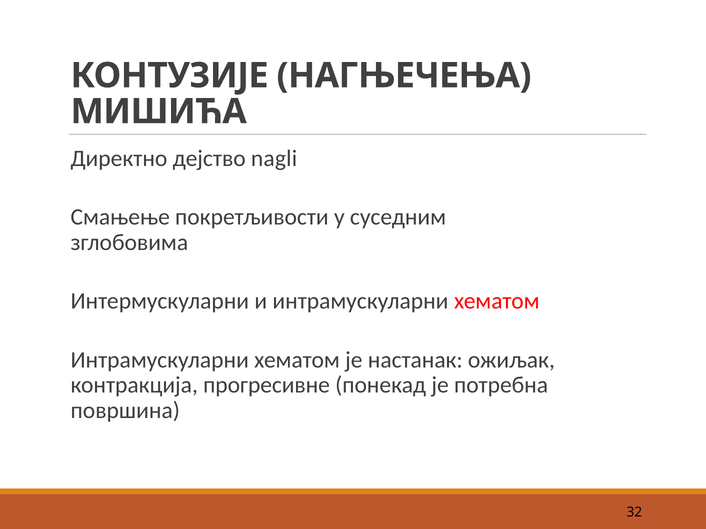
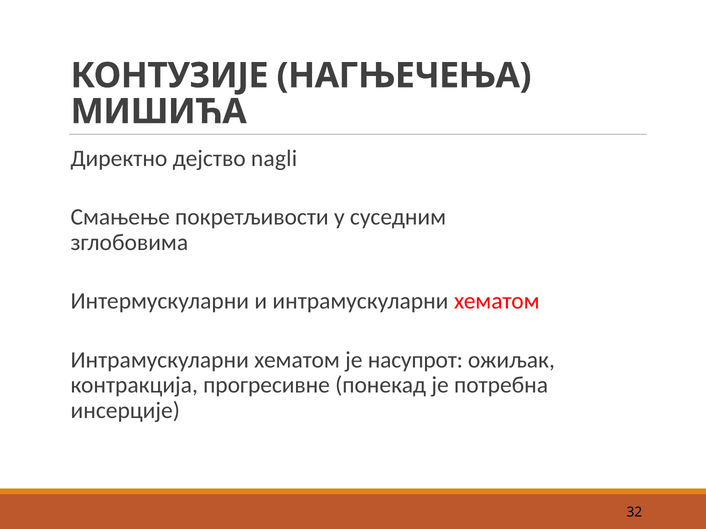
настанак: настанак -> насупрот
површина: површина -> инсерције
